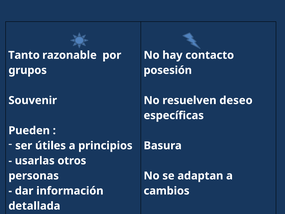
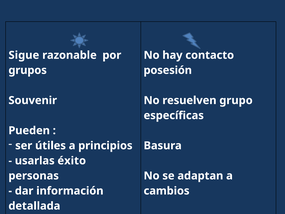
Tanto: Tanto -> Sigue
deseo: deseo -> grupo
otros: otros -> éxito
